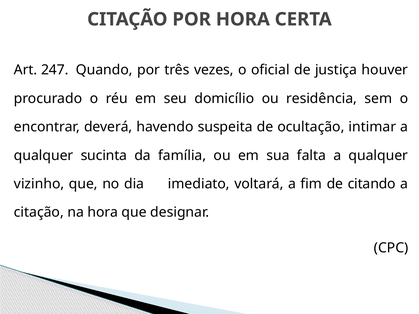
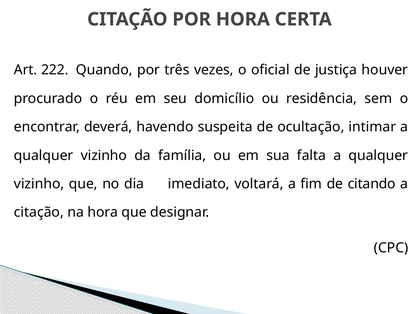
247: 247 -> 222
sucinta at (104, 156): sucinta -> vizinho
